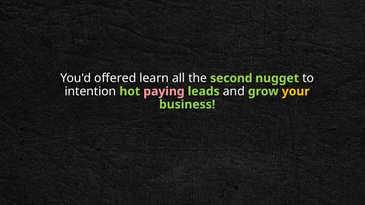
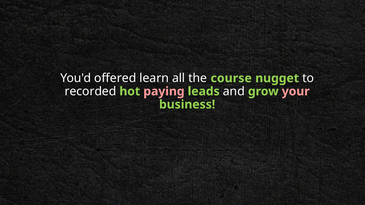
second: second -> course
intention: intention -> recorded
your colour: yellow -> pink
